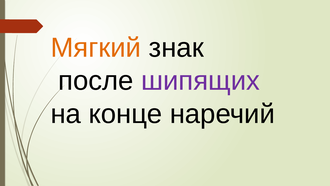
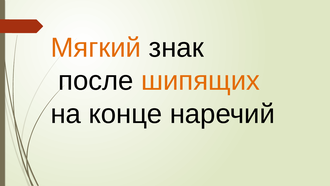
шипящих colour: purple -> orange
